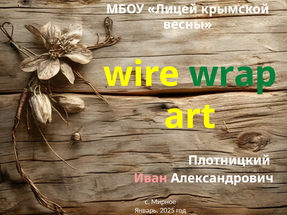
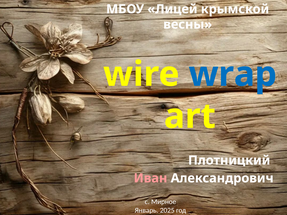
wrap colour: green -> blue
